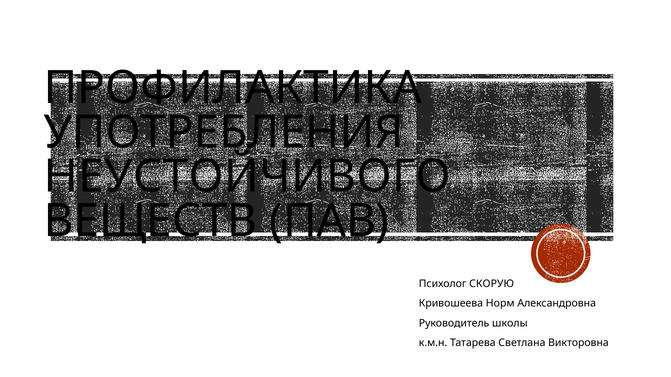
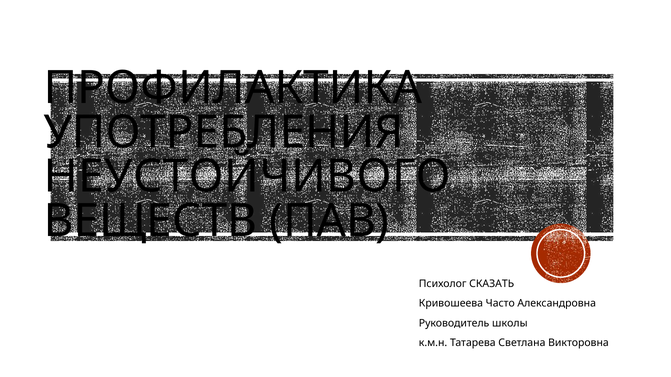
СКОРУЮ: СКОРУЮ -> СКАЗАТЬ
Норм: Норм -> Часто
